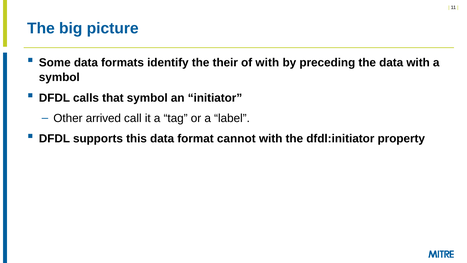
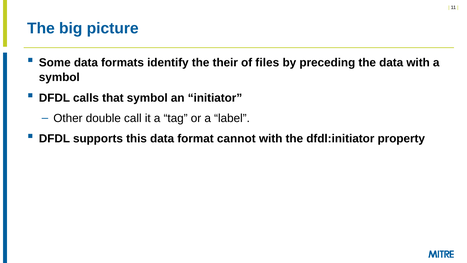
of with: with -> files
arrived: arrived -> double
